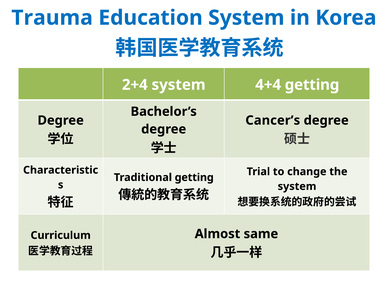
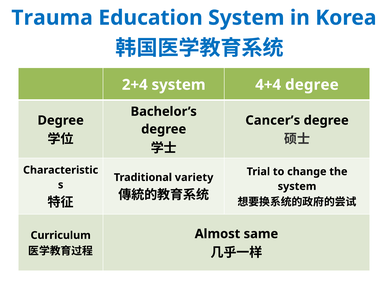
4+4 getting: getting -> degree
Traditional getting: getting -> variety
